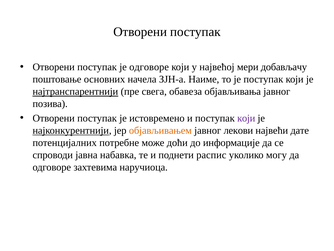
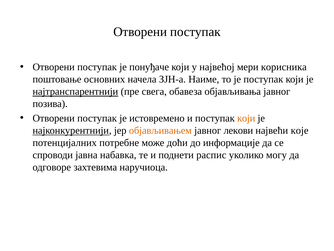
је одговоре: одговоре -> понуђаче
добављачу: добављачу -> корисника
који at (246, 118) colour: purple -> orange
дате: дате -> које
